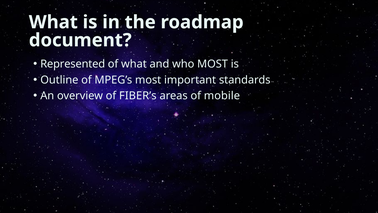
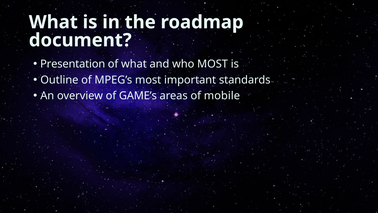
Represented: Represented -> Presentation
FIBER’s: FIBER’s -> GAME’s
